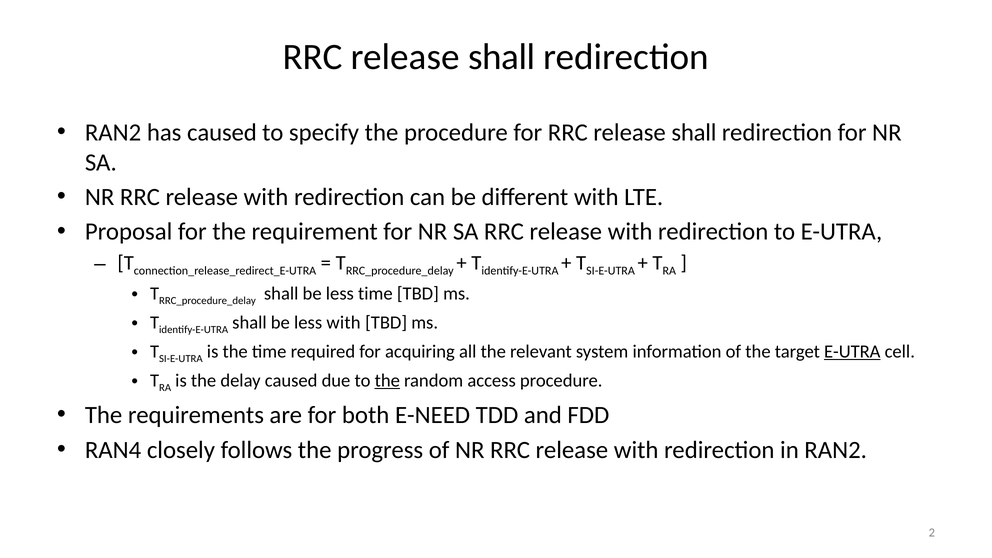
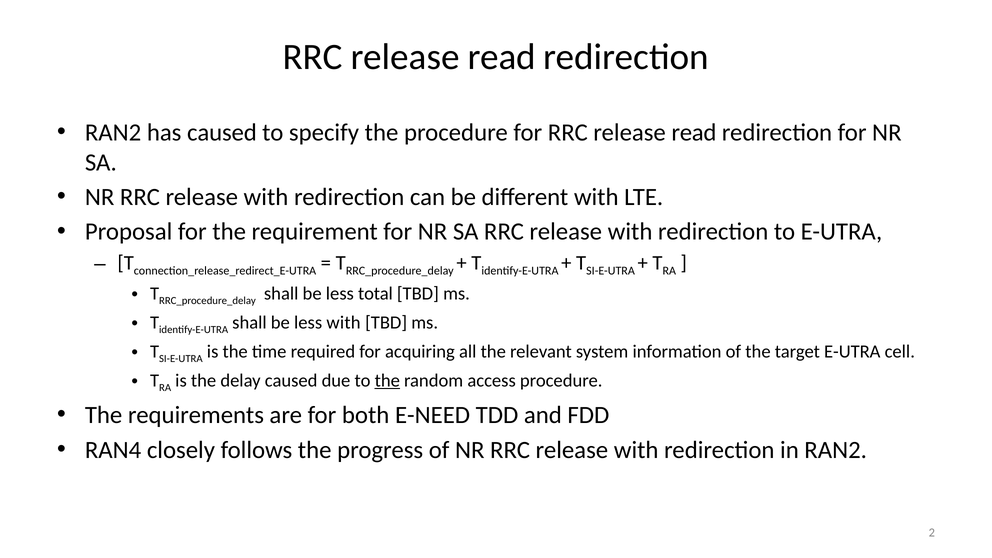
shall at (502, 57): shall -> read
for RRC release shall: shall -> read
less time: time -> total
E-UTRA at (852, 352) underline: present -> none
